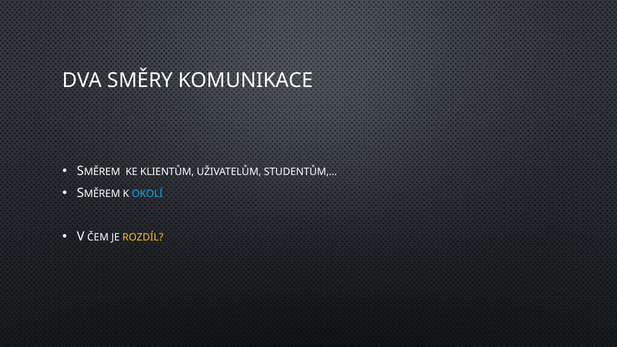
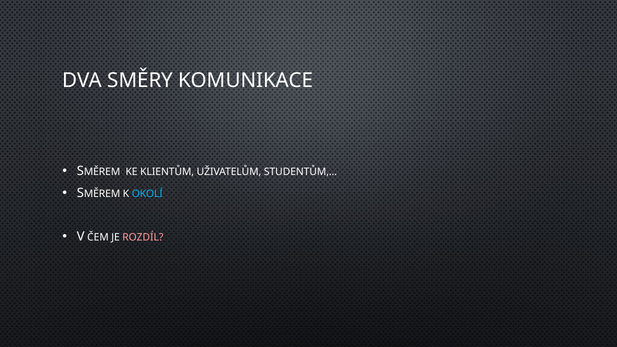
ROZDÍL colour: yellow -> pink
